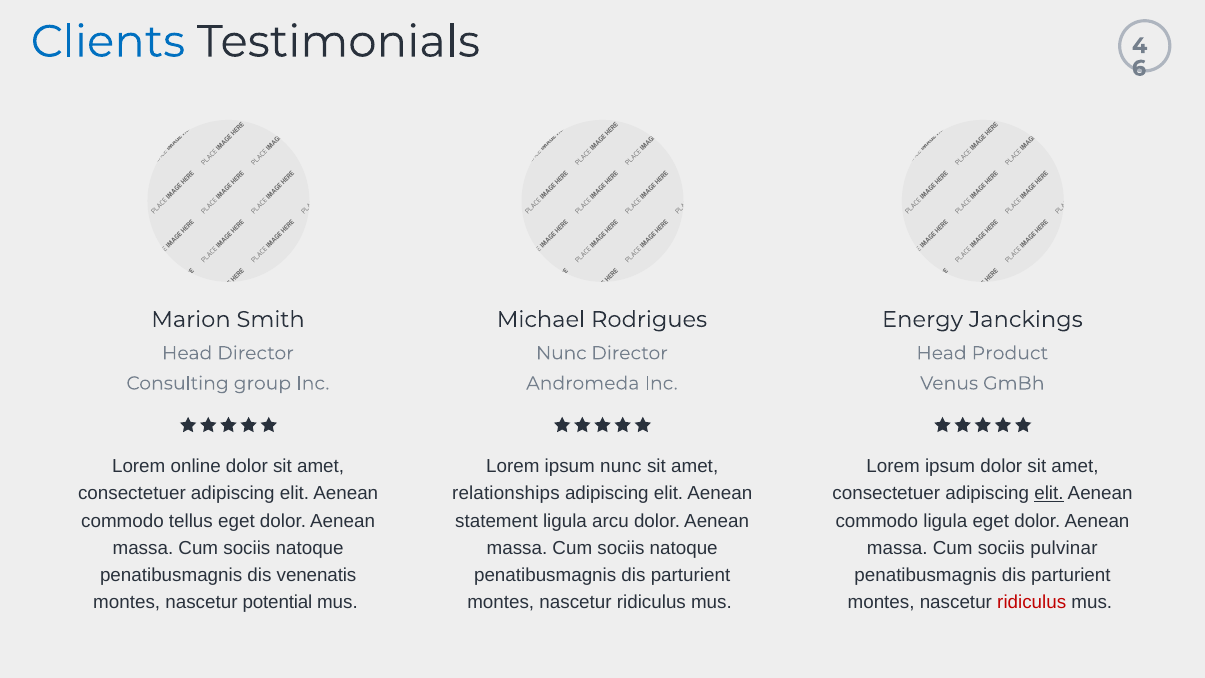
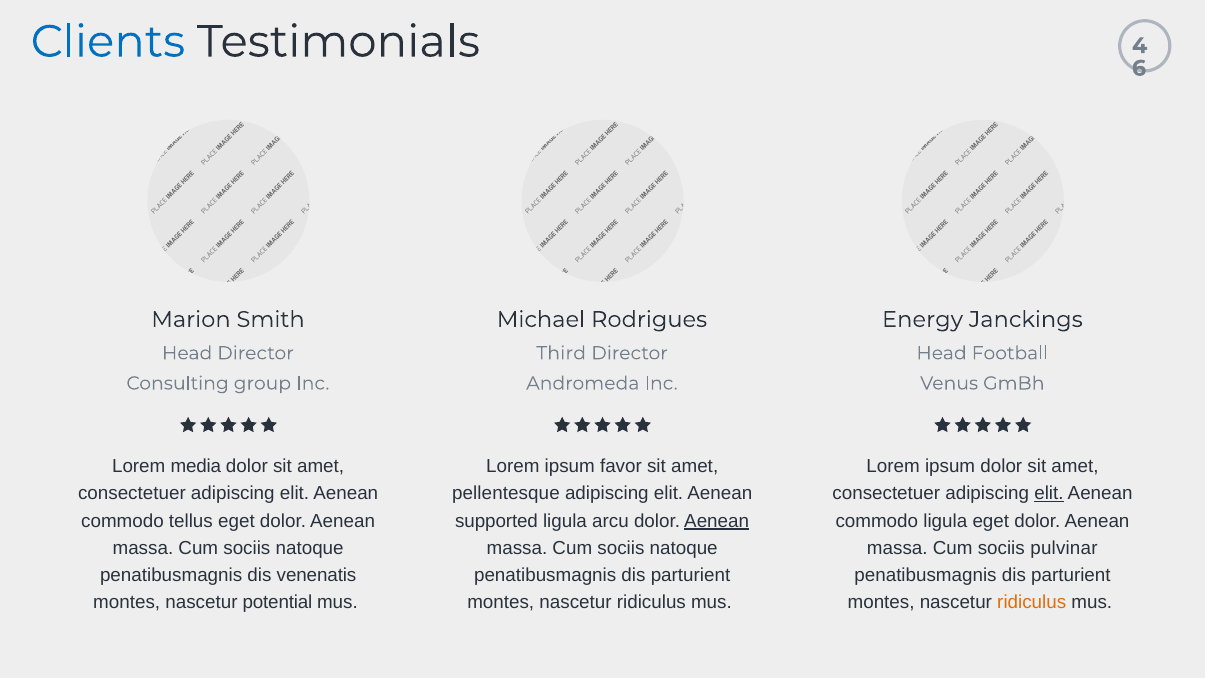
Nunc at (561, 353): Nunc -> Third
Product: Product -> Football
online: online -> media
ipsum nunc: nunc -> favor
relationships: relationships -> pellentesque
statement: statement -> supported
Aenean at (717, 521) underline: none -> present
ridiculus at (1032, 602) colour: red -> orange
